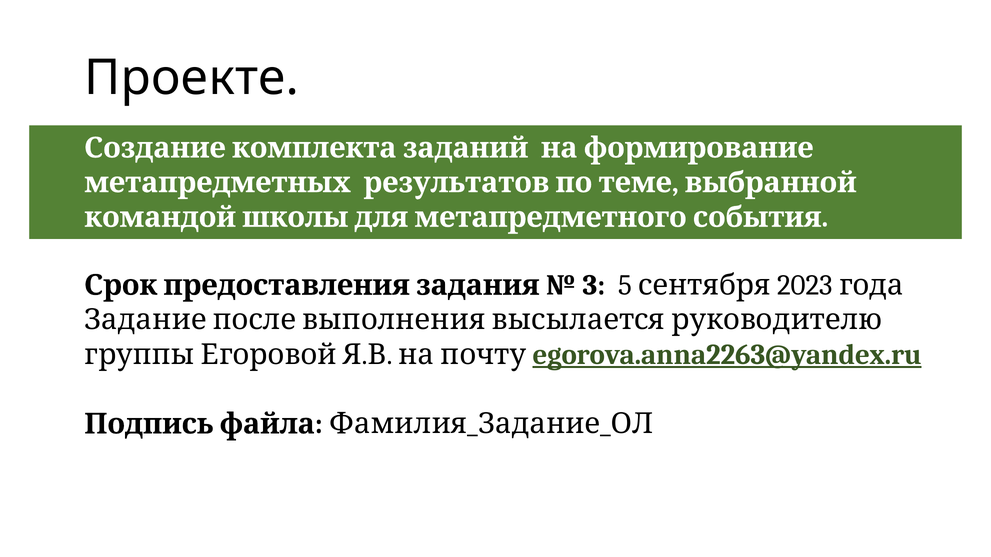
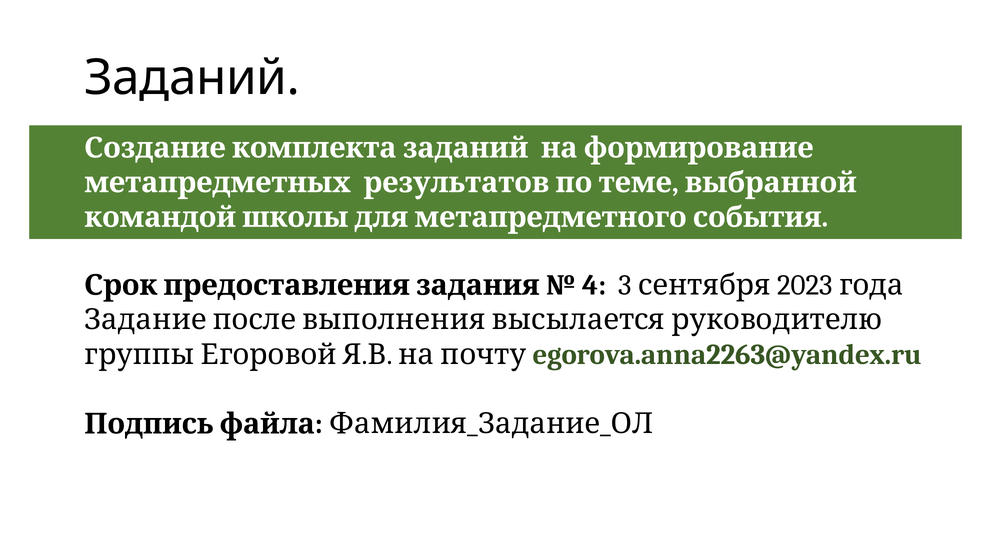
Проекте: Проекте -> Заданий
3: 3 -> 4
5: 5 -> 3
egorova.anna2263@yandex.ru underline: present -> none
